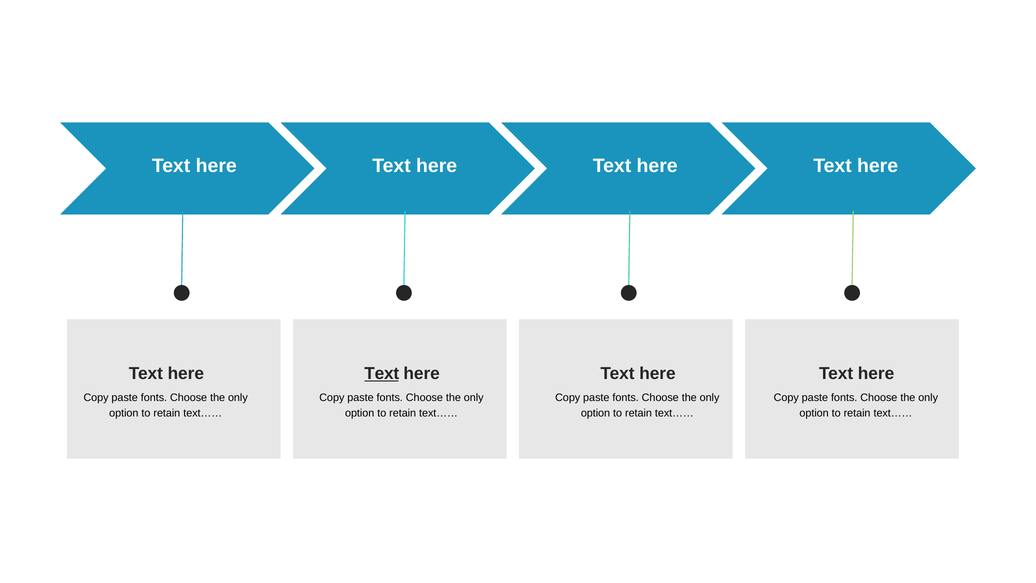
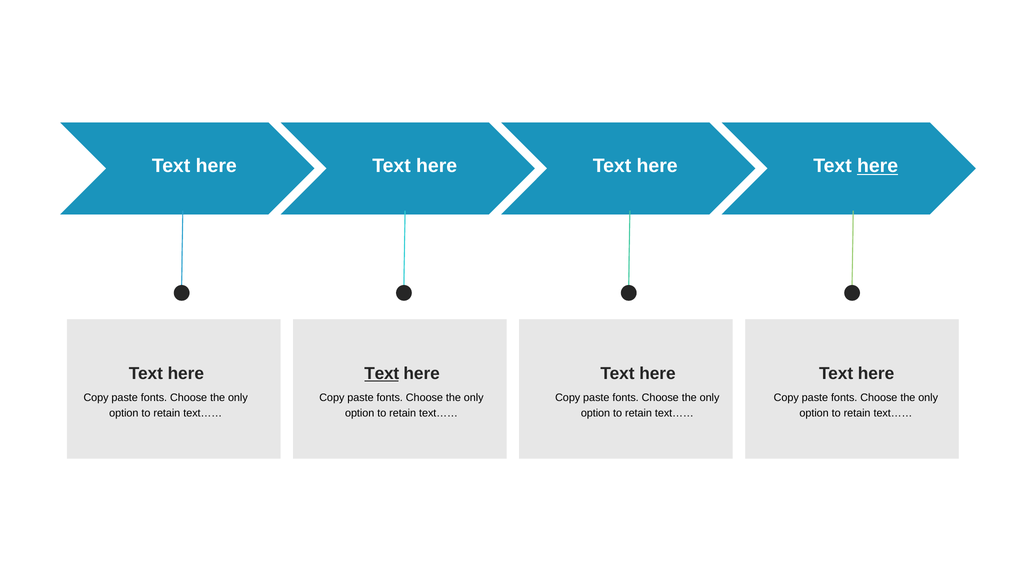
here at (878, 166) underline: none -> present
